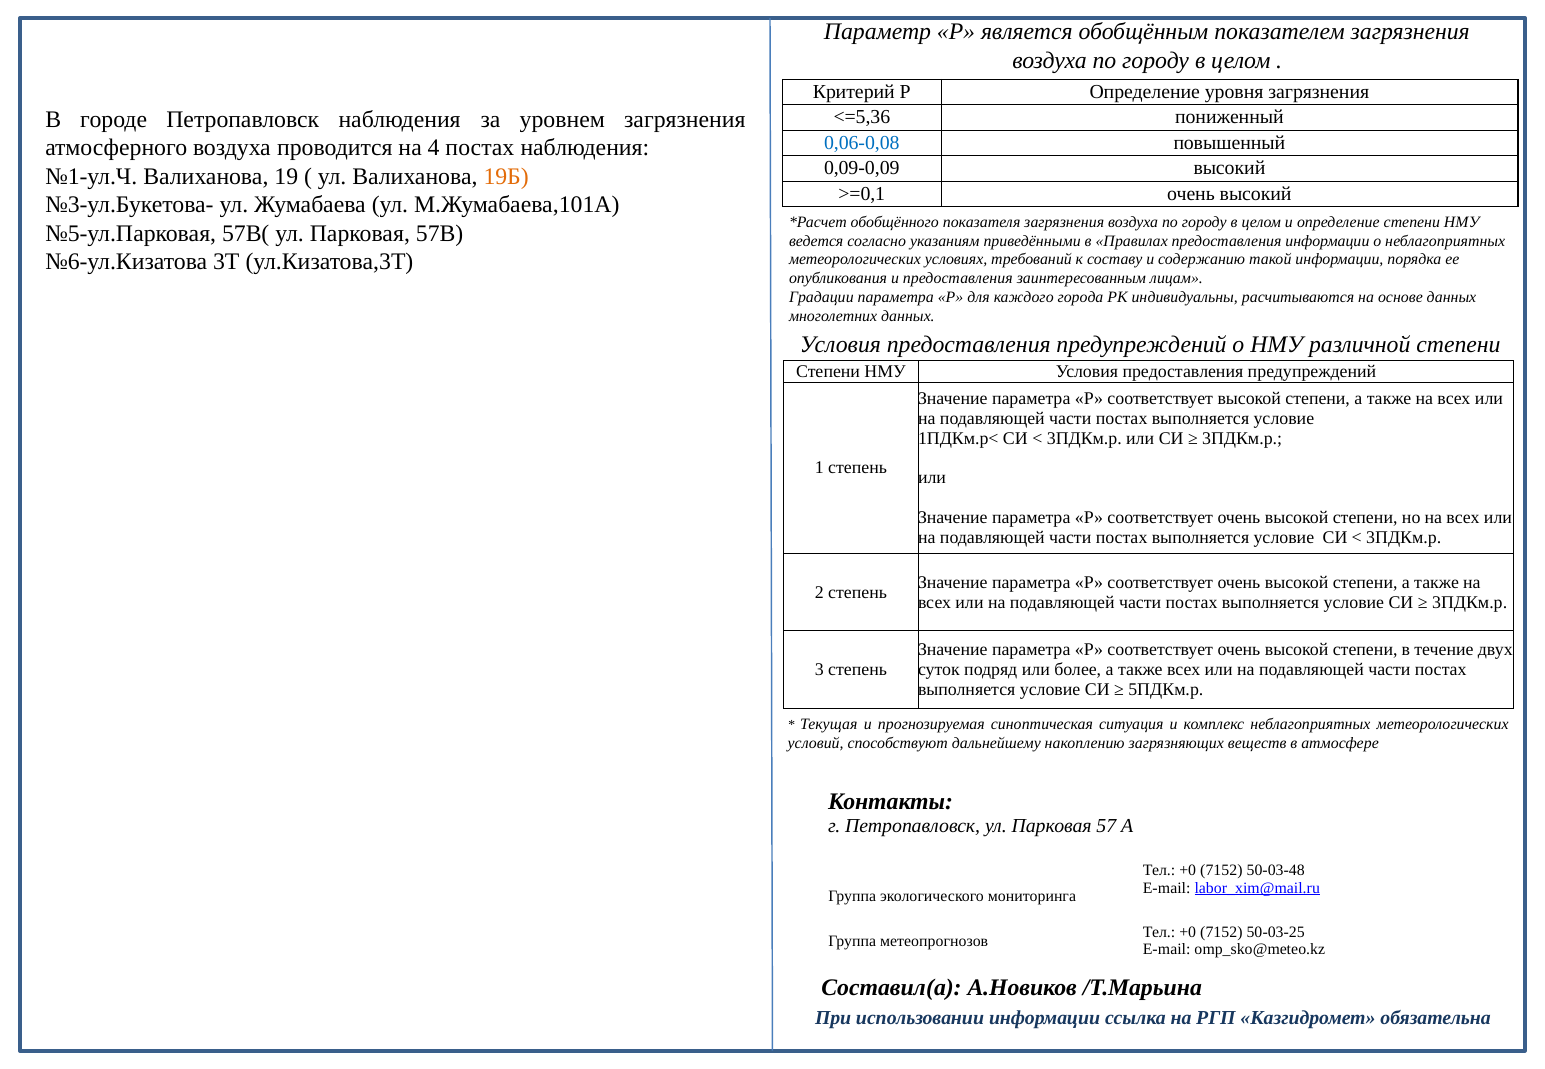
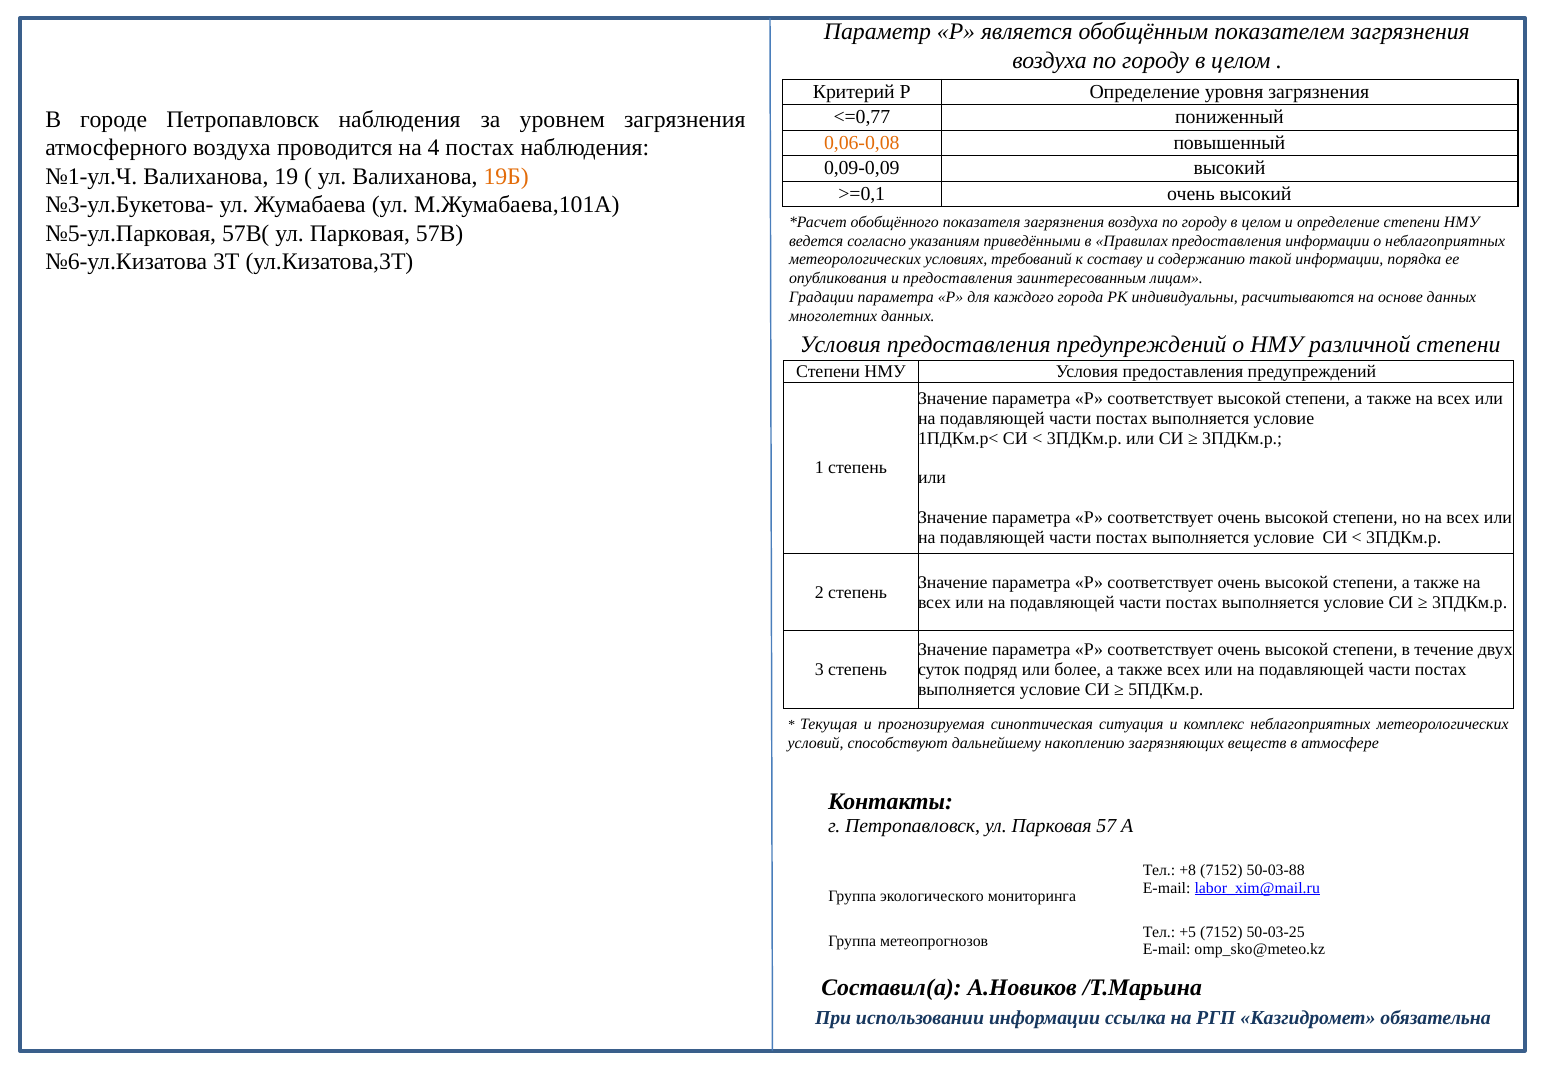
<=5,36: <=5,36 -> <=0,77
0,06-0,08 colour: blue -> orange
+0 at (1188, 871): +0 -> +8
50-03-48: 50-03-48 -> 50-03-88
+0 at (1188, 933): +0 -> +5
